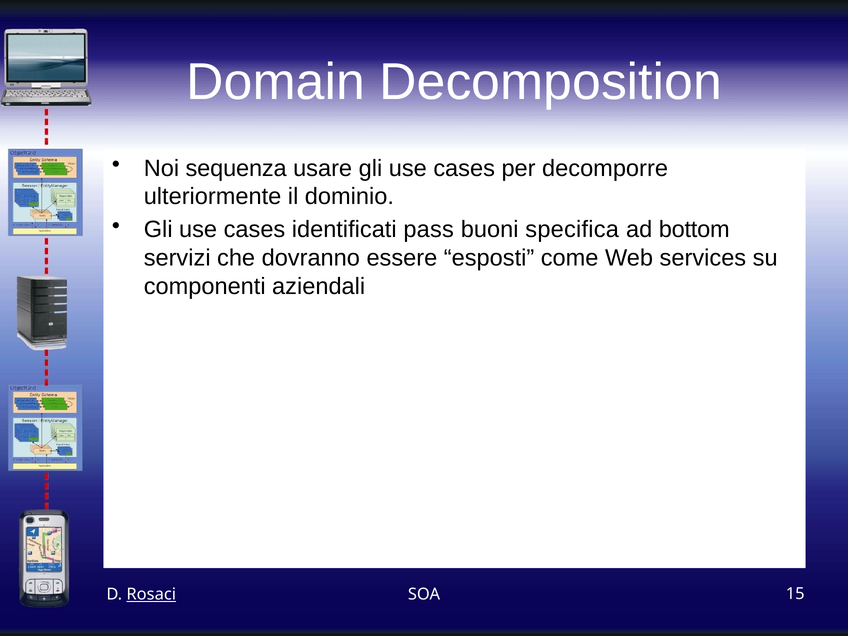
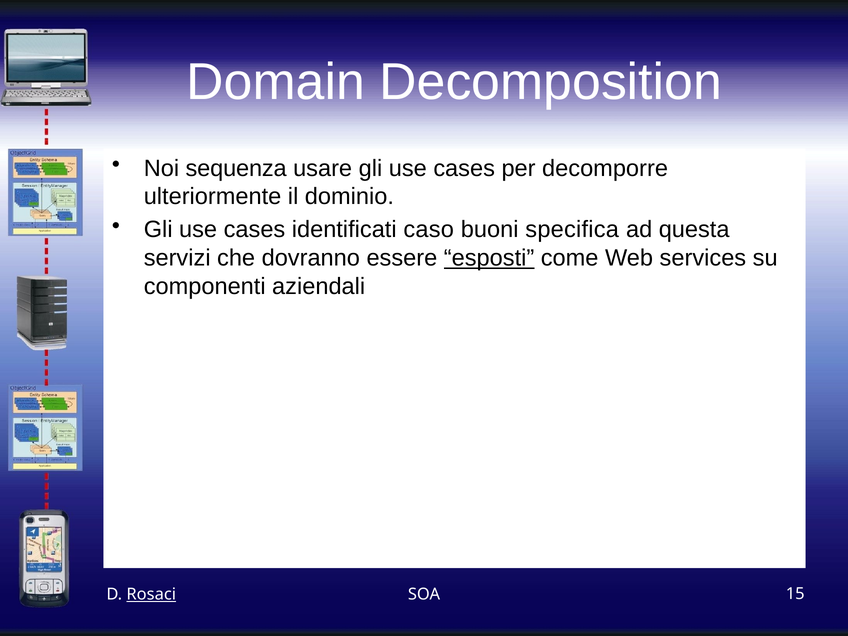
pass: pass -> caso
bottom: bottom -> questa
esposti underline: none -> present
